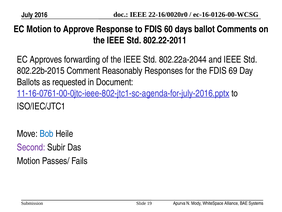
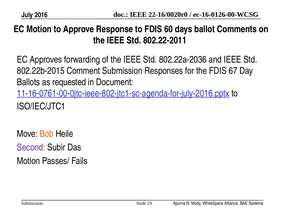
802.22a-2044: 802.22a-2044 -> 802.22a-2036
Comment Reasonably: Reasonably -> Submission
69: 69 -> 67
Bob colour: blue -> orange
